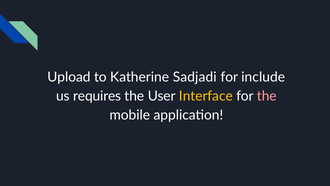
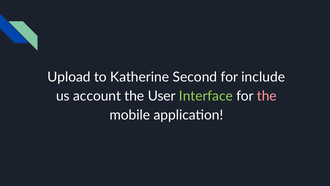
Sadjadi: Sadjadi -> Second
requires: requires -> account
Interface colour: yellow -> light green
